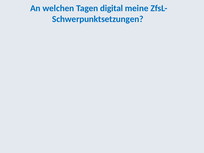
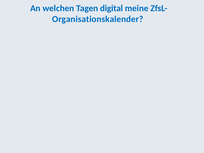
Schwerpunktsetzungen: Schwerpunktsetzungen -> Organisationskalender
